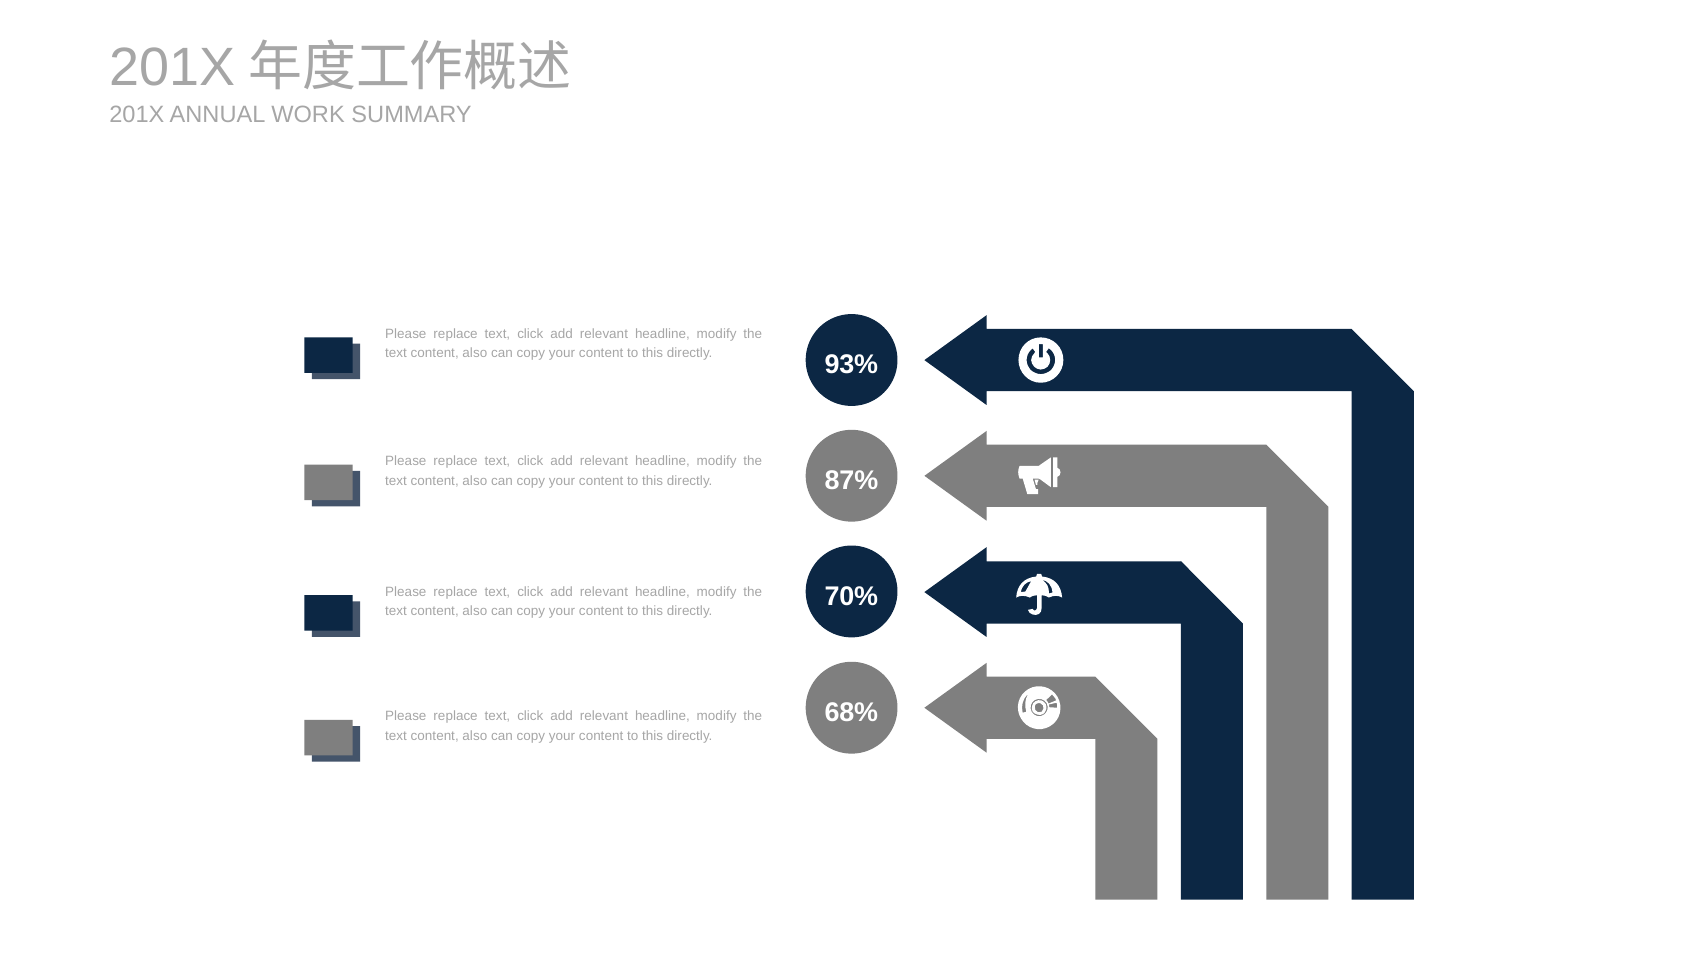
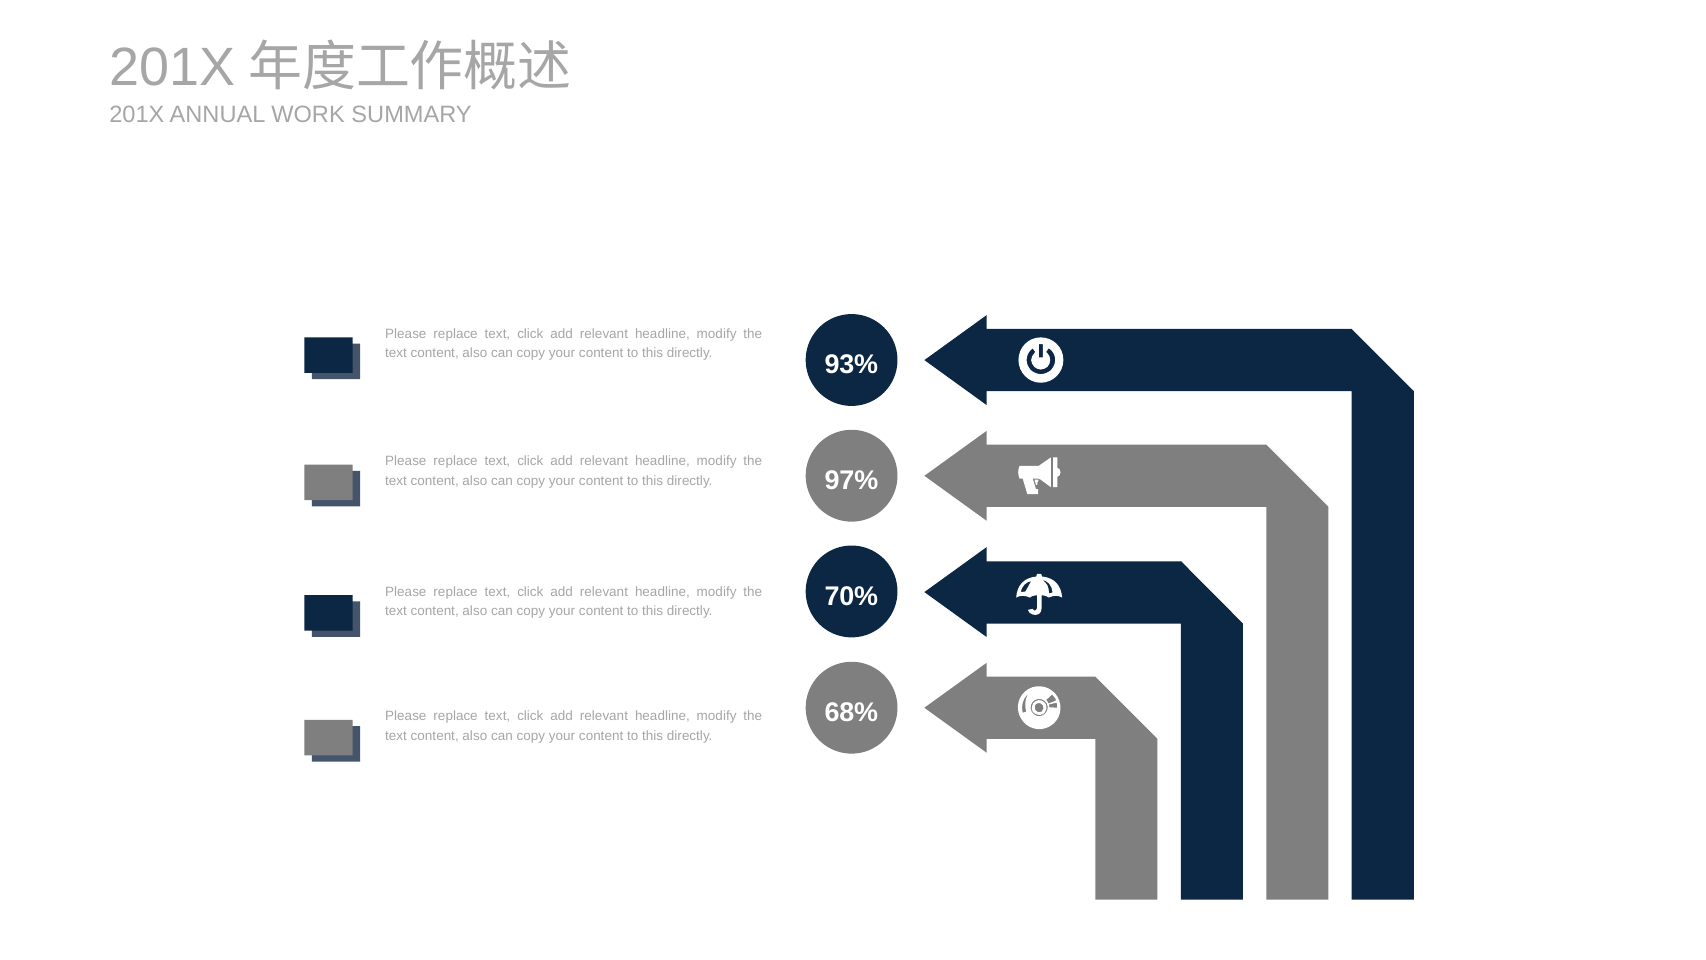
87%: 87% -> 97%
